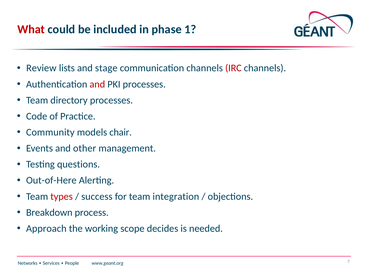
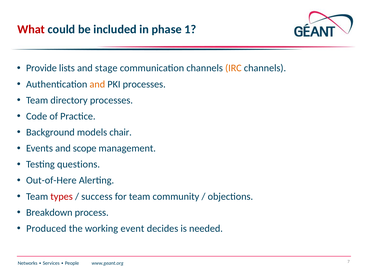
Review: Review -> Provide
IRC colour: red -> orange
and at (97, 84) colour: red -> orange
Community: Community -> Background
other: other -> scope
integration: integration -> community
Approach: Approach -> Produced
scope: scope -> event
